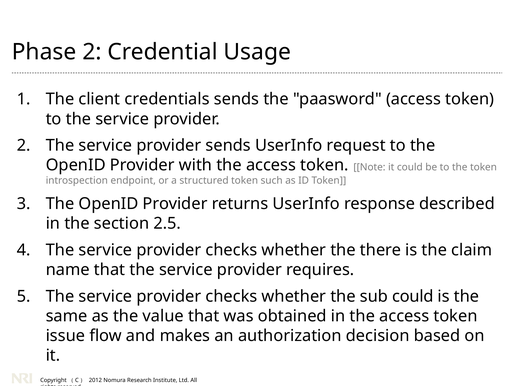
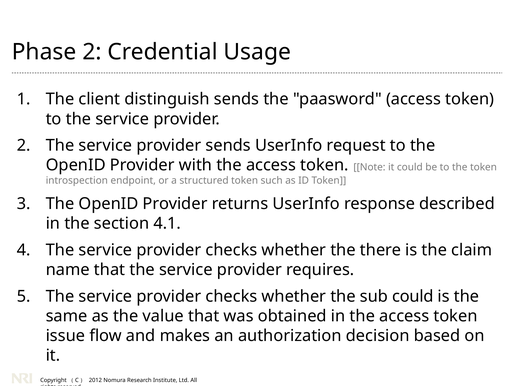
credentials: credentials -> distinguish
2.5: 2.5 -> 4.1
